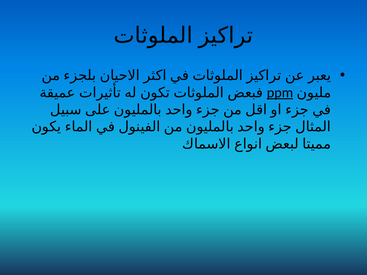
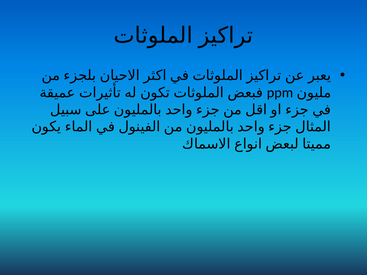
ppm underline: present -> none
